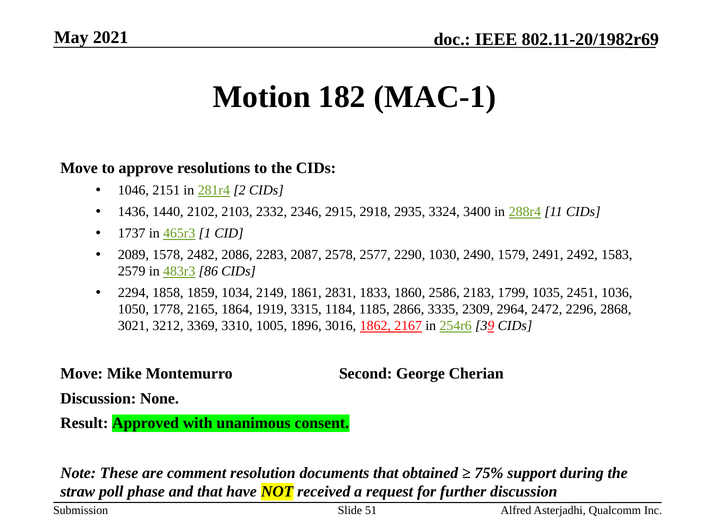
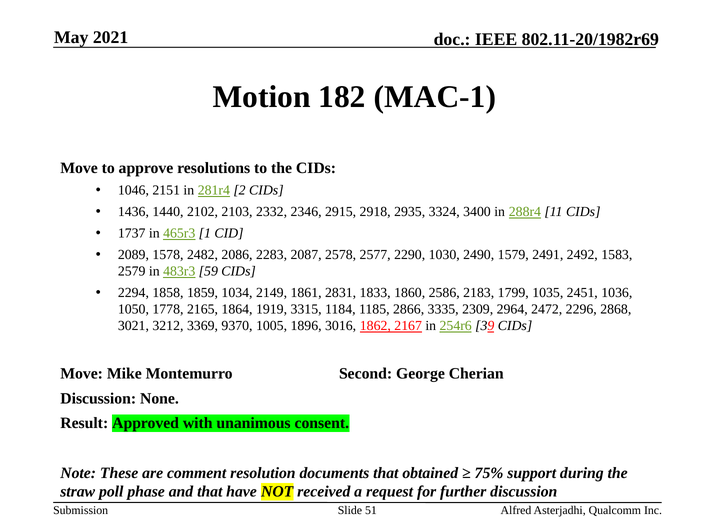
86: 86 -> 59
3310: 3310 -> 9370
